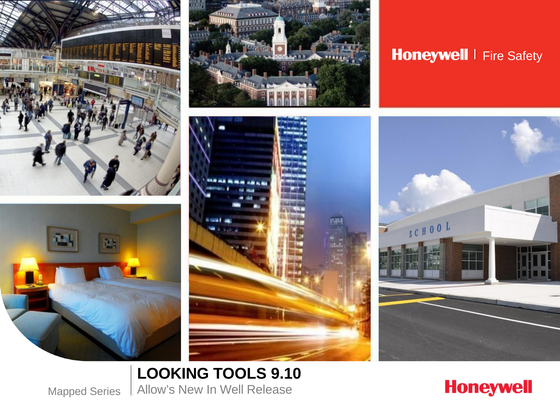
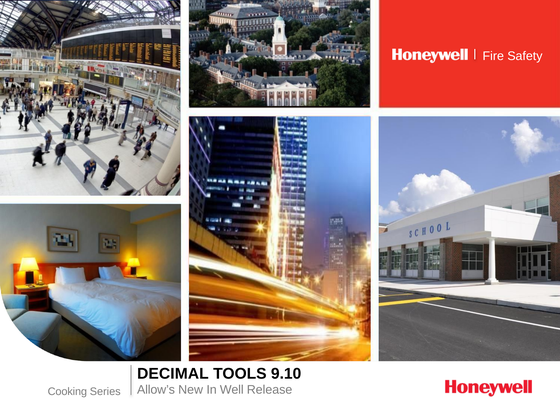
LOOKING: LOOKING -> DECIMAL
Mapped: Mapped -> Cooking
